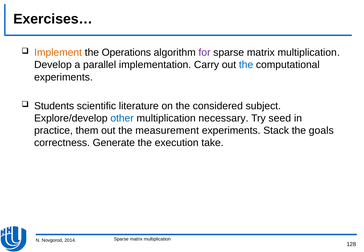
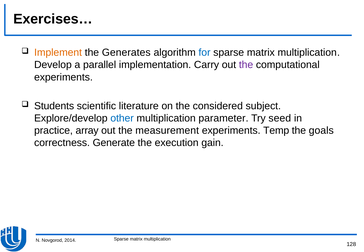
Operations: Operations -> Generates
for colour: purple -> blue
the at (246, 65) colour: blue -> purple
necessary: necessary -> parameter
them: them -> array
Stack: Stack -> Temp
take: take -> gain
